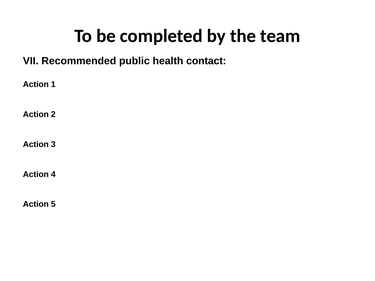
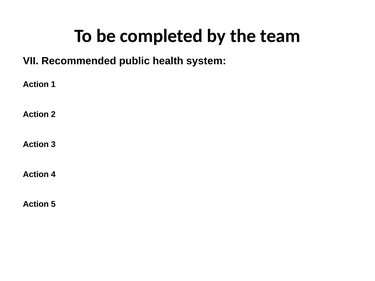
contact: contact -> system
